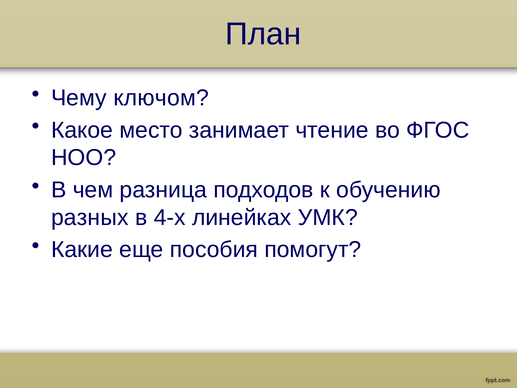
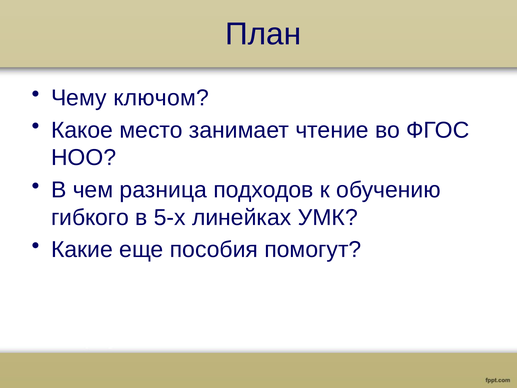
разных: разных -> гибкого
4-х: 4-х -> 5-х
